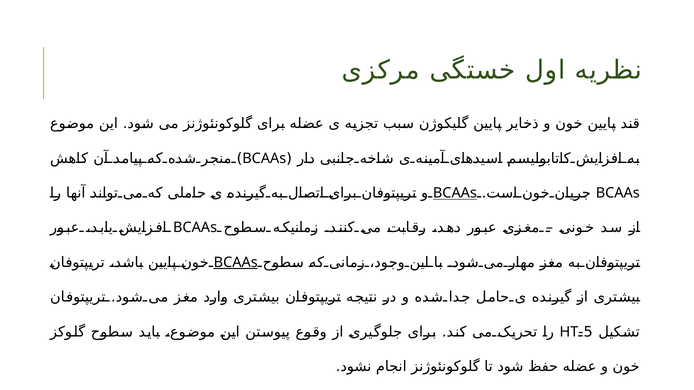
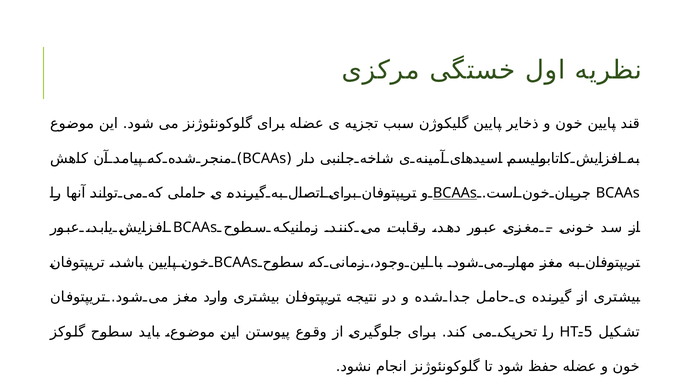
BCAAs at (236, 263) underline: present -> none
